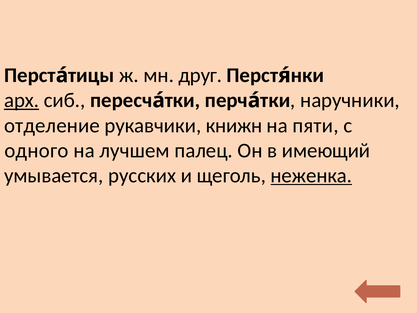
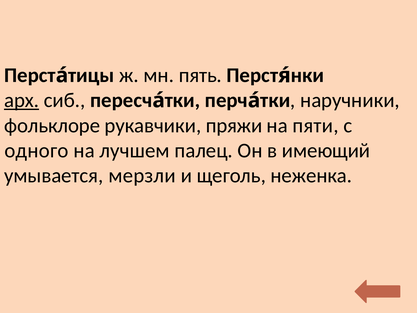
друг: друг -> пять
отделение: отделение -> фольклоре
книжн: книжн -> пряжи
русских: русских -> мерзли
неженка underline: present -> none
